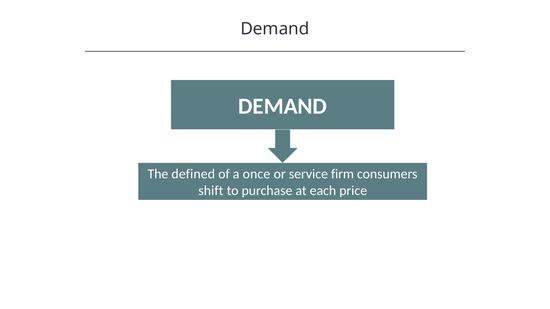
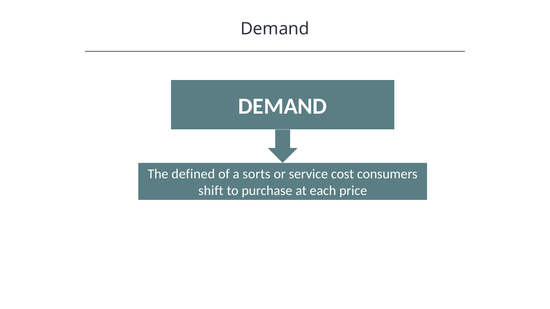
once: once -> sorts
firm: firm -> cost
